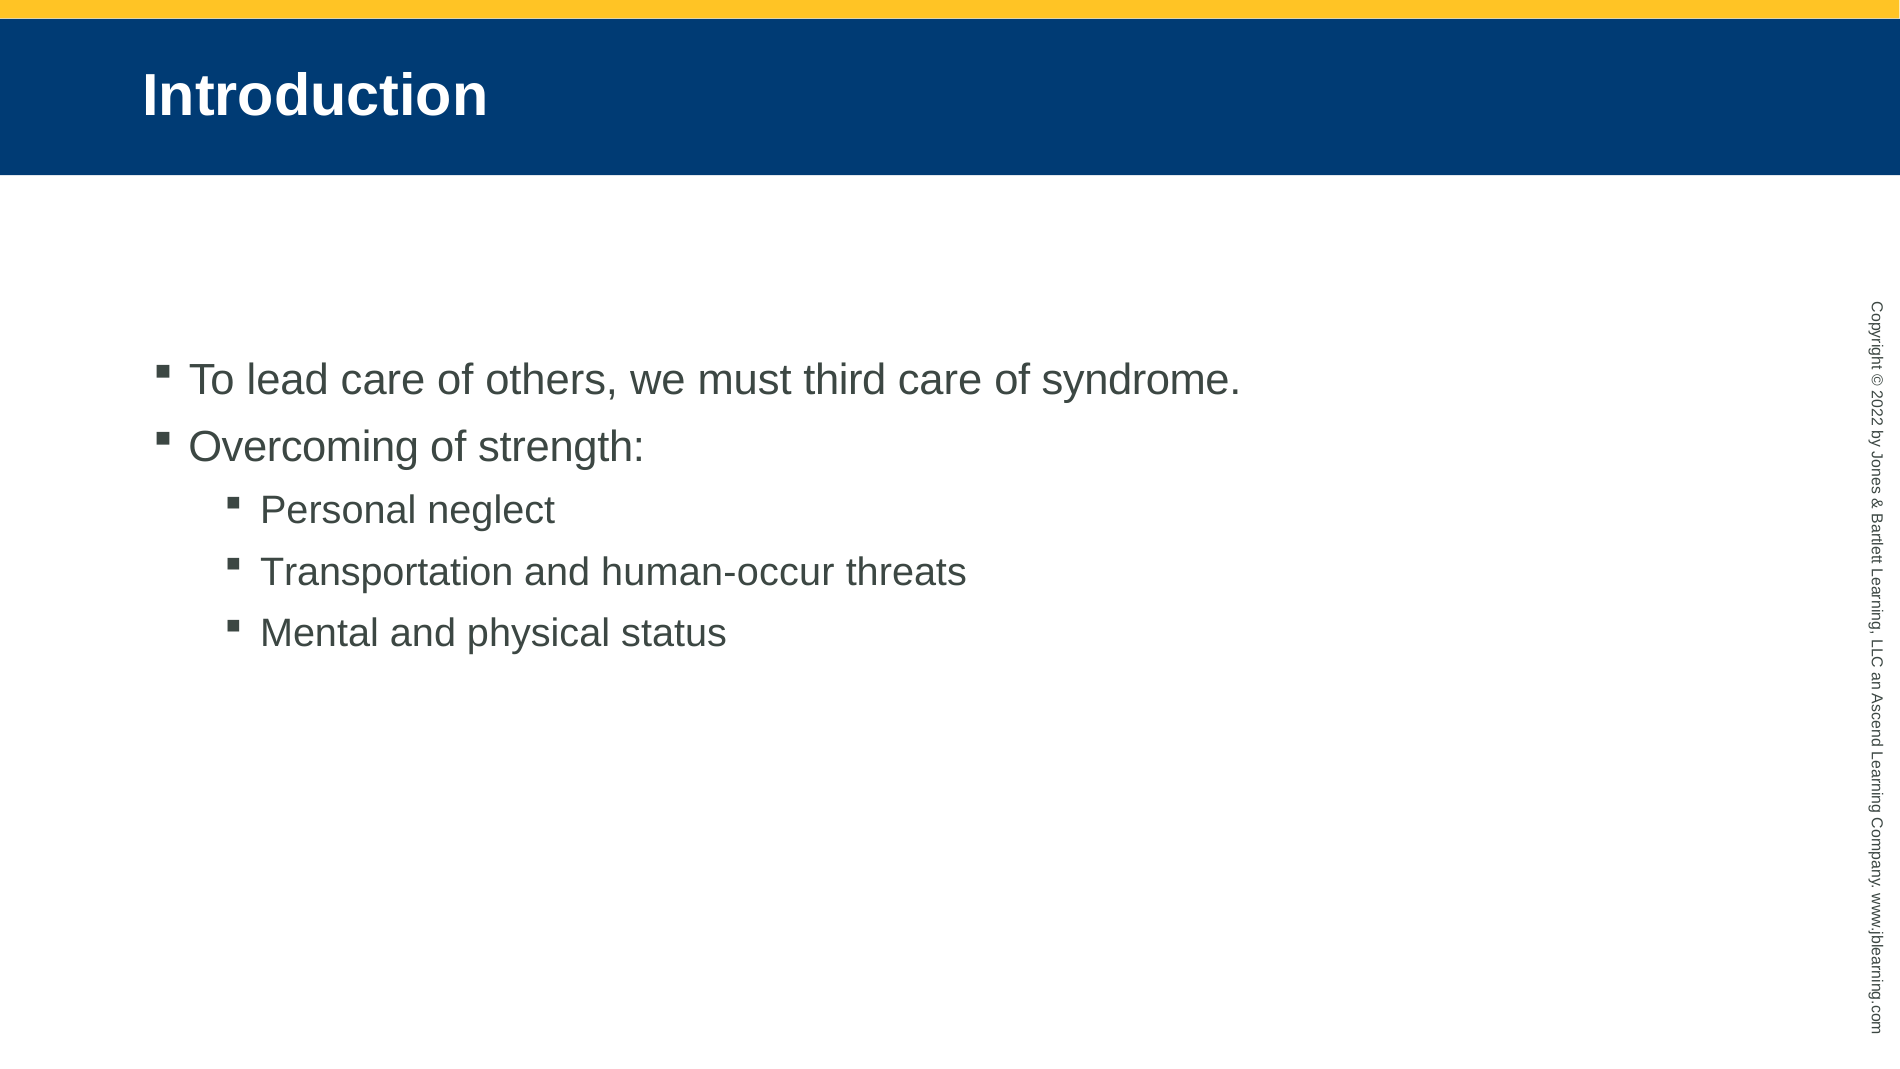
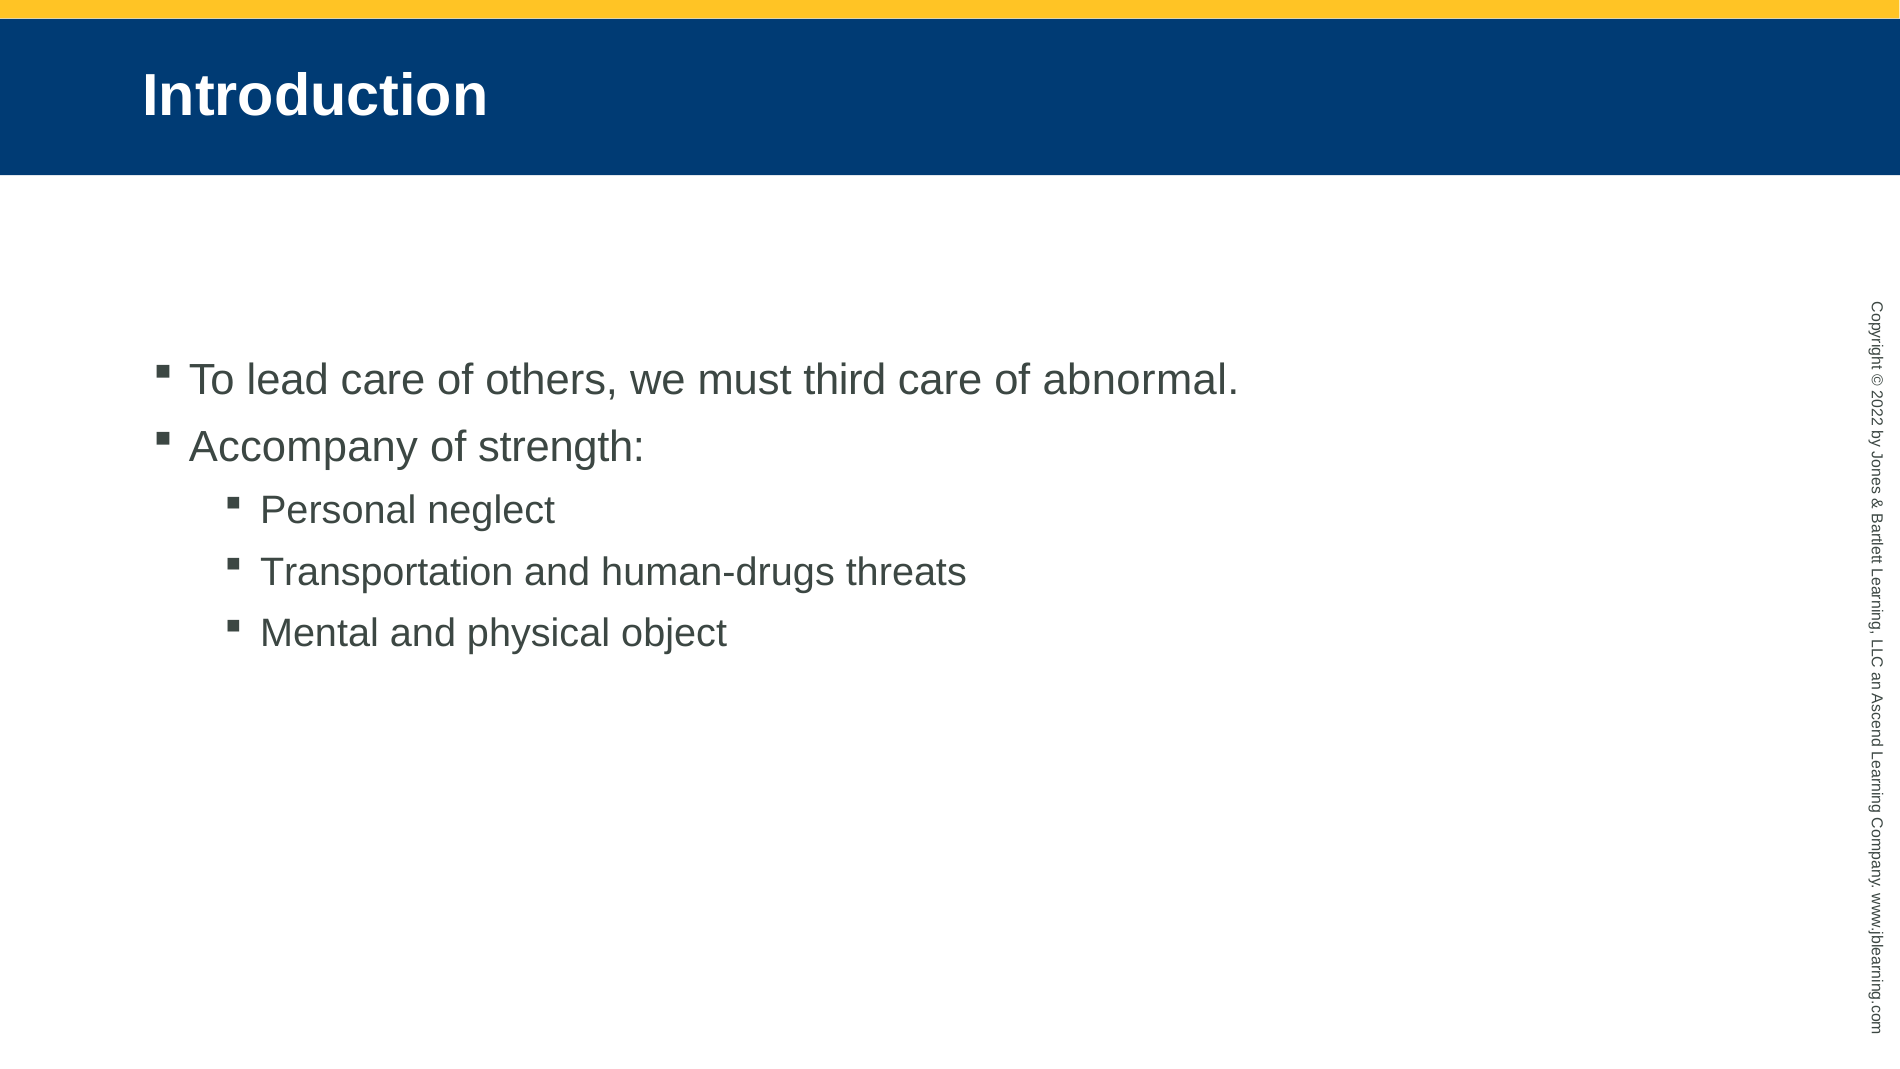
syndrome: syndrome -> abnormal
Overcoming: Overcoming -> Accompany
human-occur: human-occur -> human-drugs
status: status -> object
